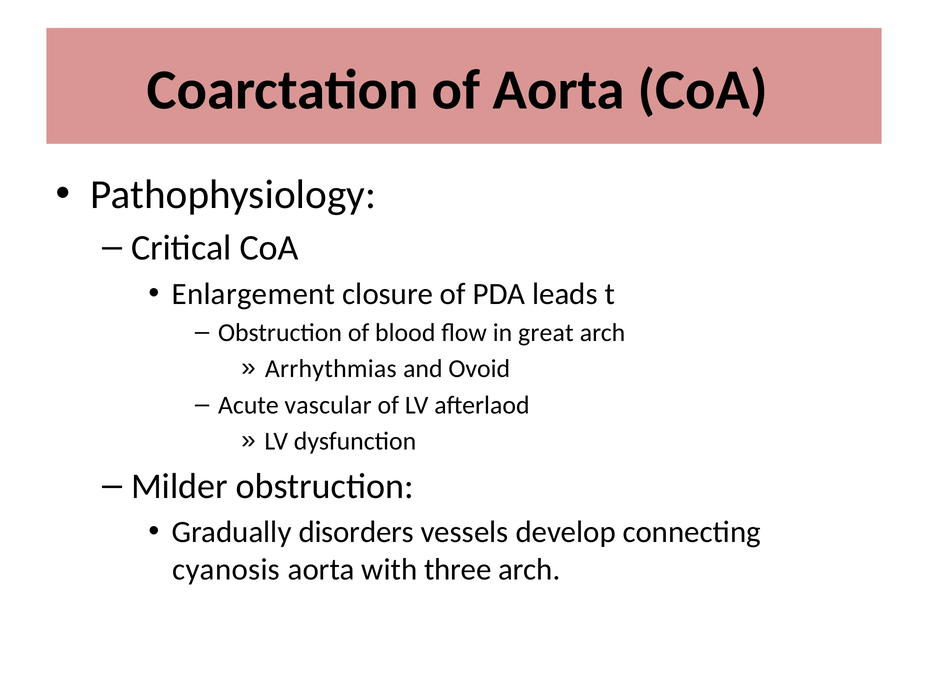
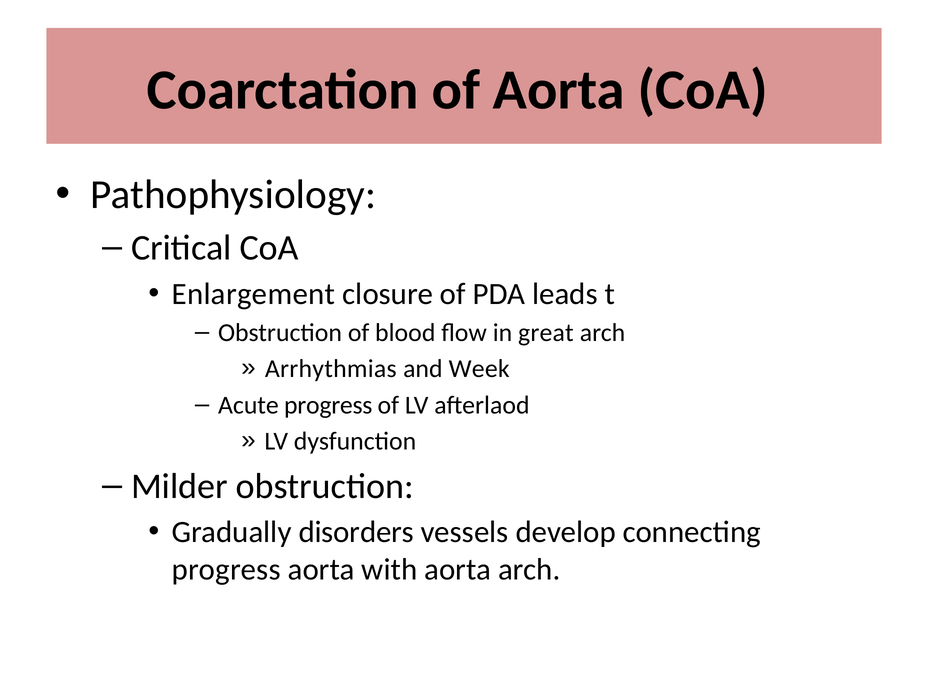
Ovoid: Ovoid -> Week
Acute vascular: vascular -> progress
cyanosis at (226, 569): cyanosis -> progress
with three: three -> aorta
